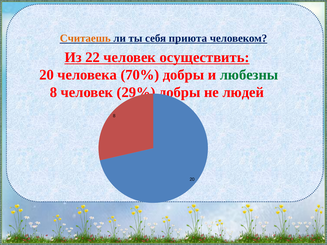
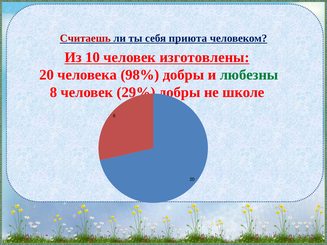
Считаешь colour: orange -> red
22: 22 -> 10
осуществить: осуществить -> изготовлены
70%: 70% -> 98%
людей: людей -> школе
